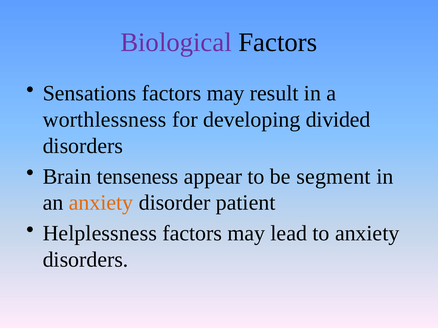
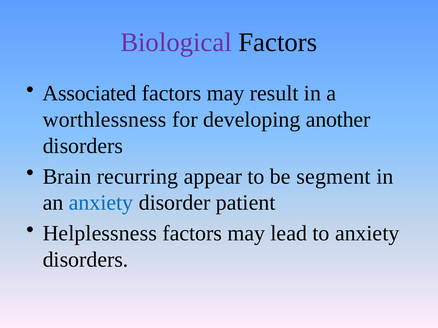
Sensations: Sensations -> Associated
divided: divided -> another
tenseness: tenseness -> recurring
anxiety at (101, 203) colour: orange -> blue
